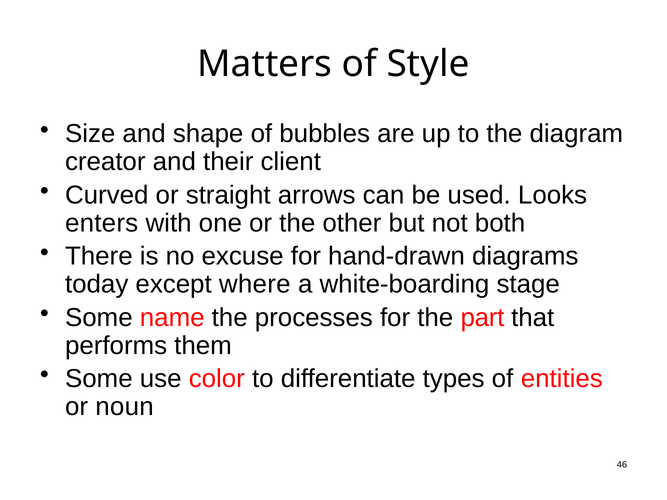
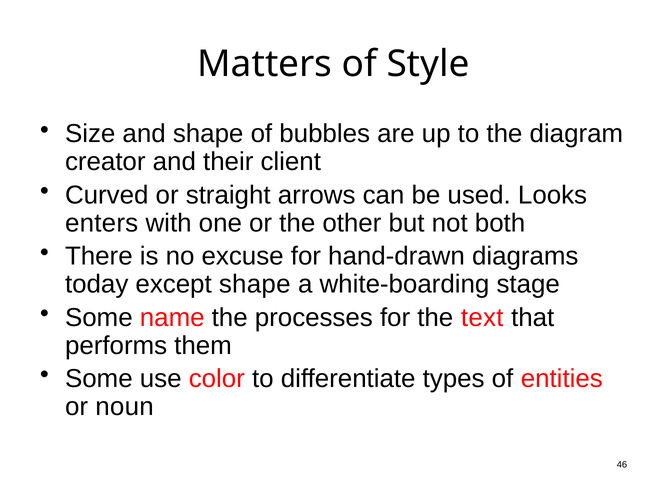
except where: where -> shape
part: part -> text
